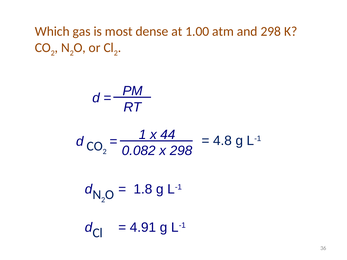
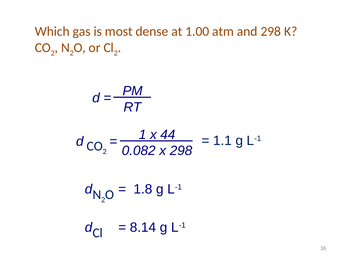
4.8: 4.8 -> 1.1
4.91: 4.91 -> 8.14
